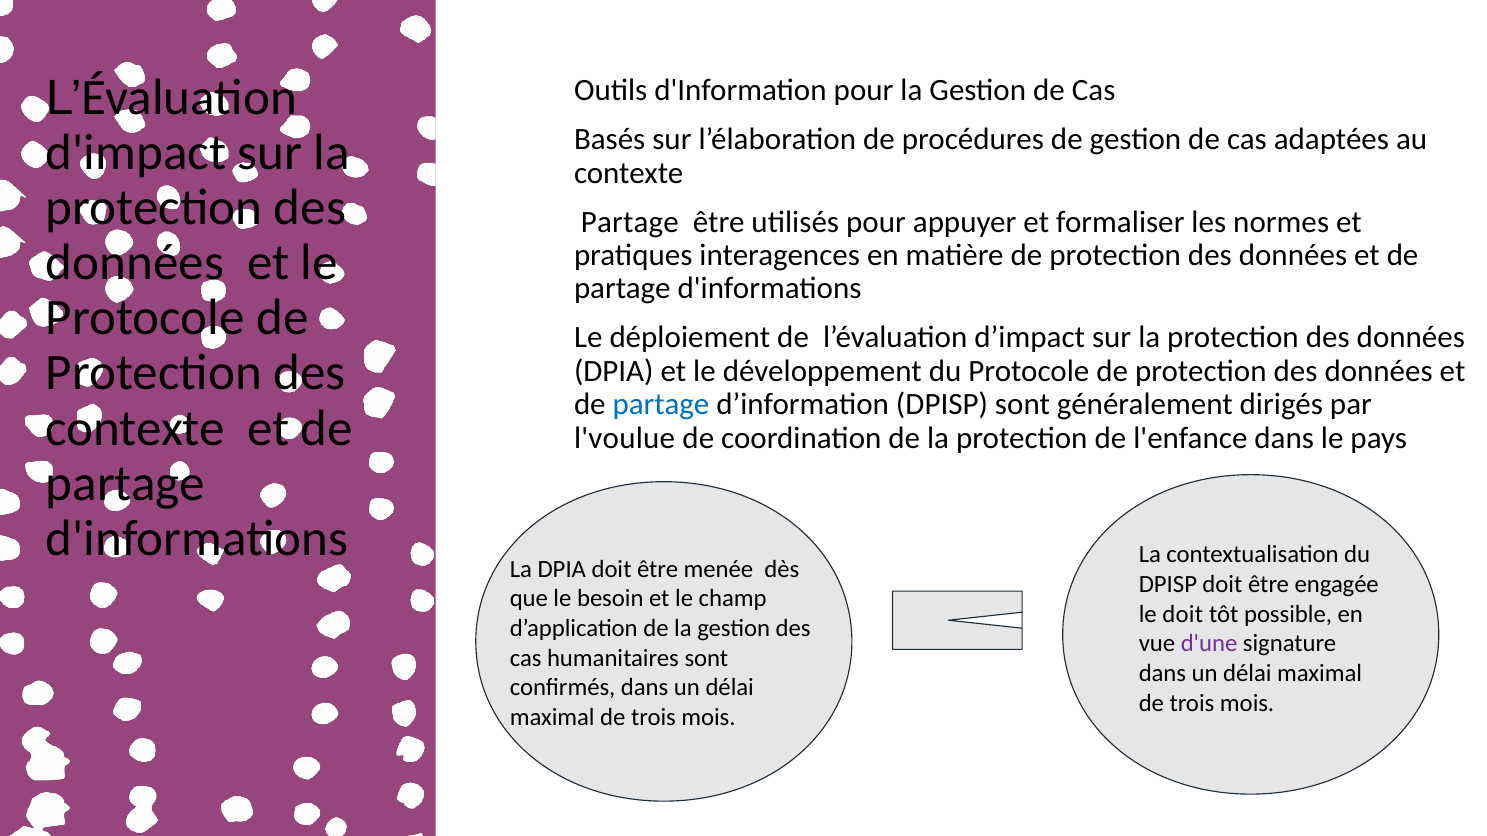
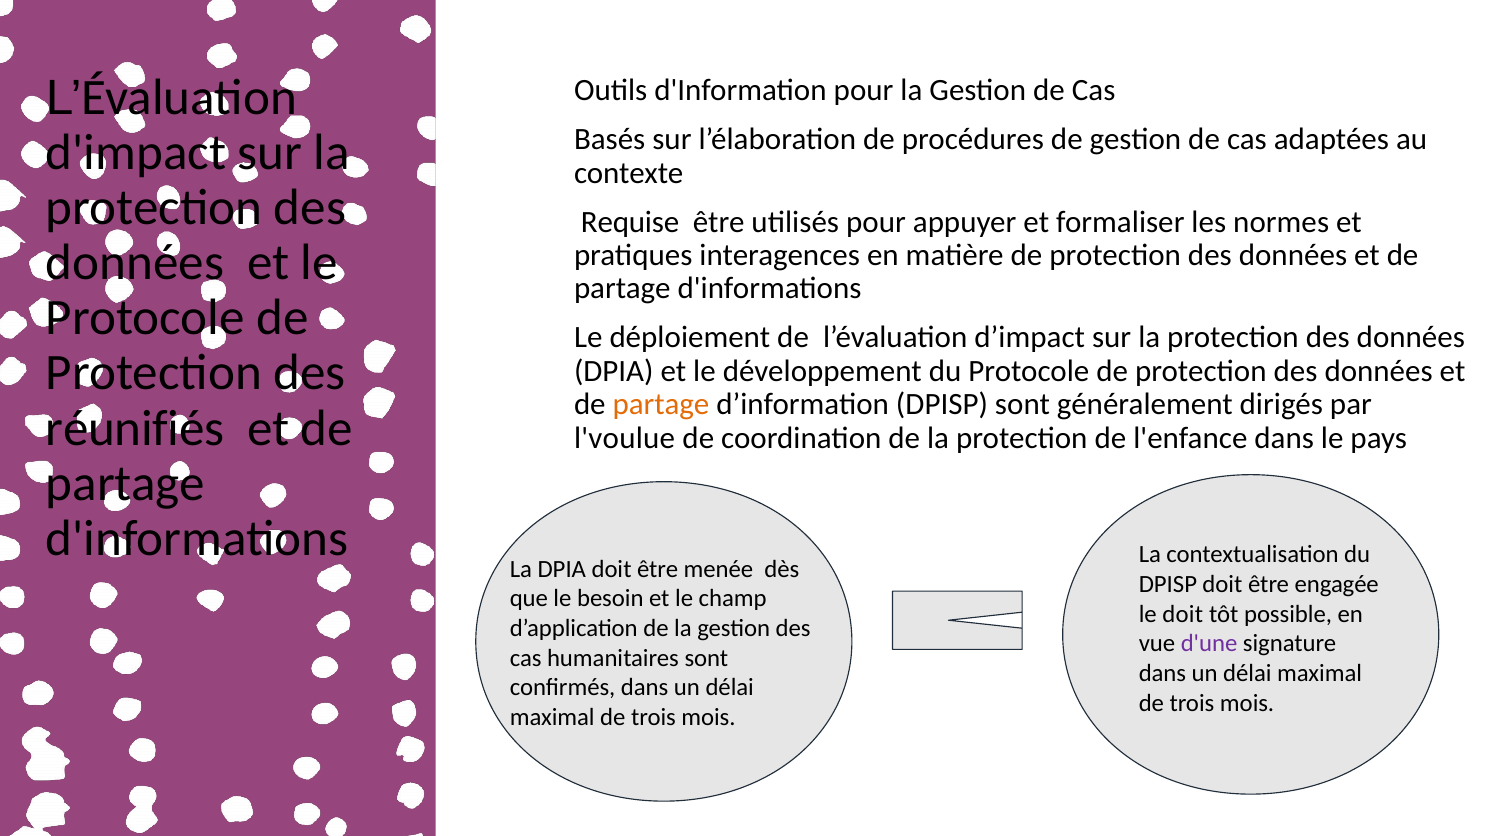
Partage at (630, 222): Partage -> Requise
partage at (661, 405) colour: blue -> orange
contexte at (135, 428): contexte -> réunifiés
